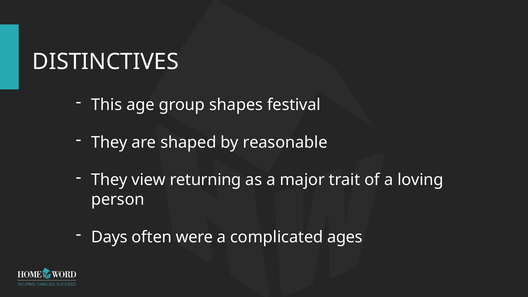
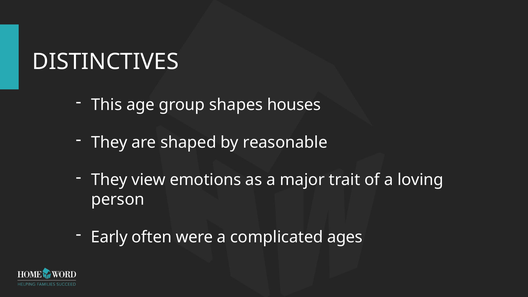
festival: festival -> houses
returning: returning -> emotions
Days: Days -> Early
